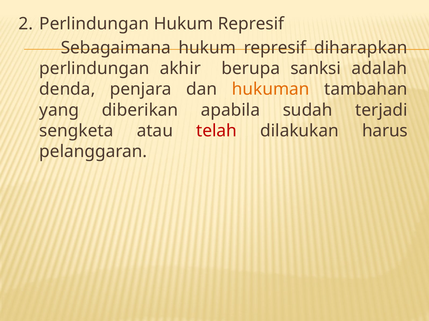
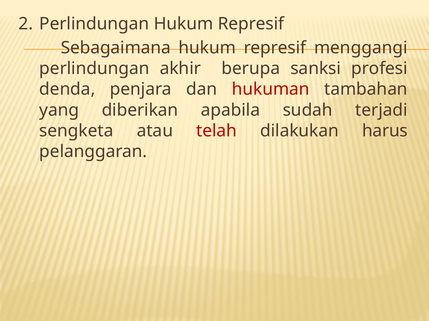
diharapkan: diharapkan -> menggangi
adalah: adalah -> profesi
hukuman colour: orange -> red
